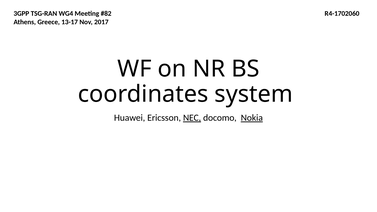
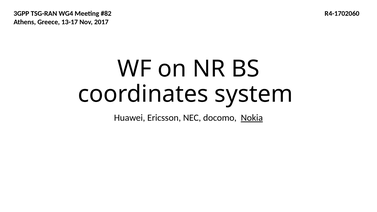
NEC underline: present -> none
